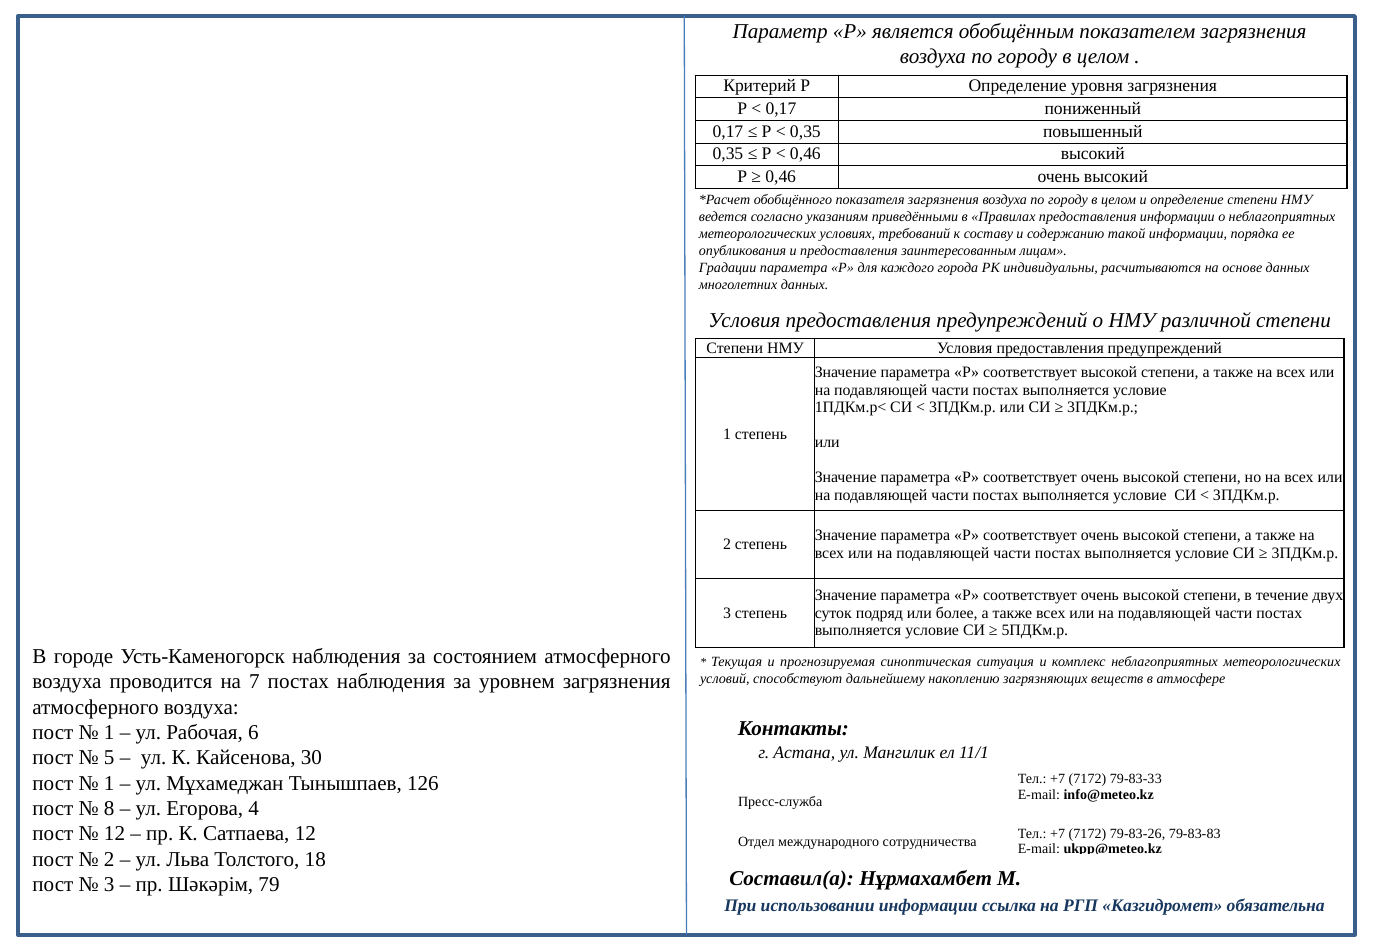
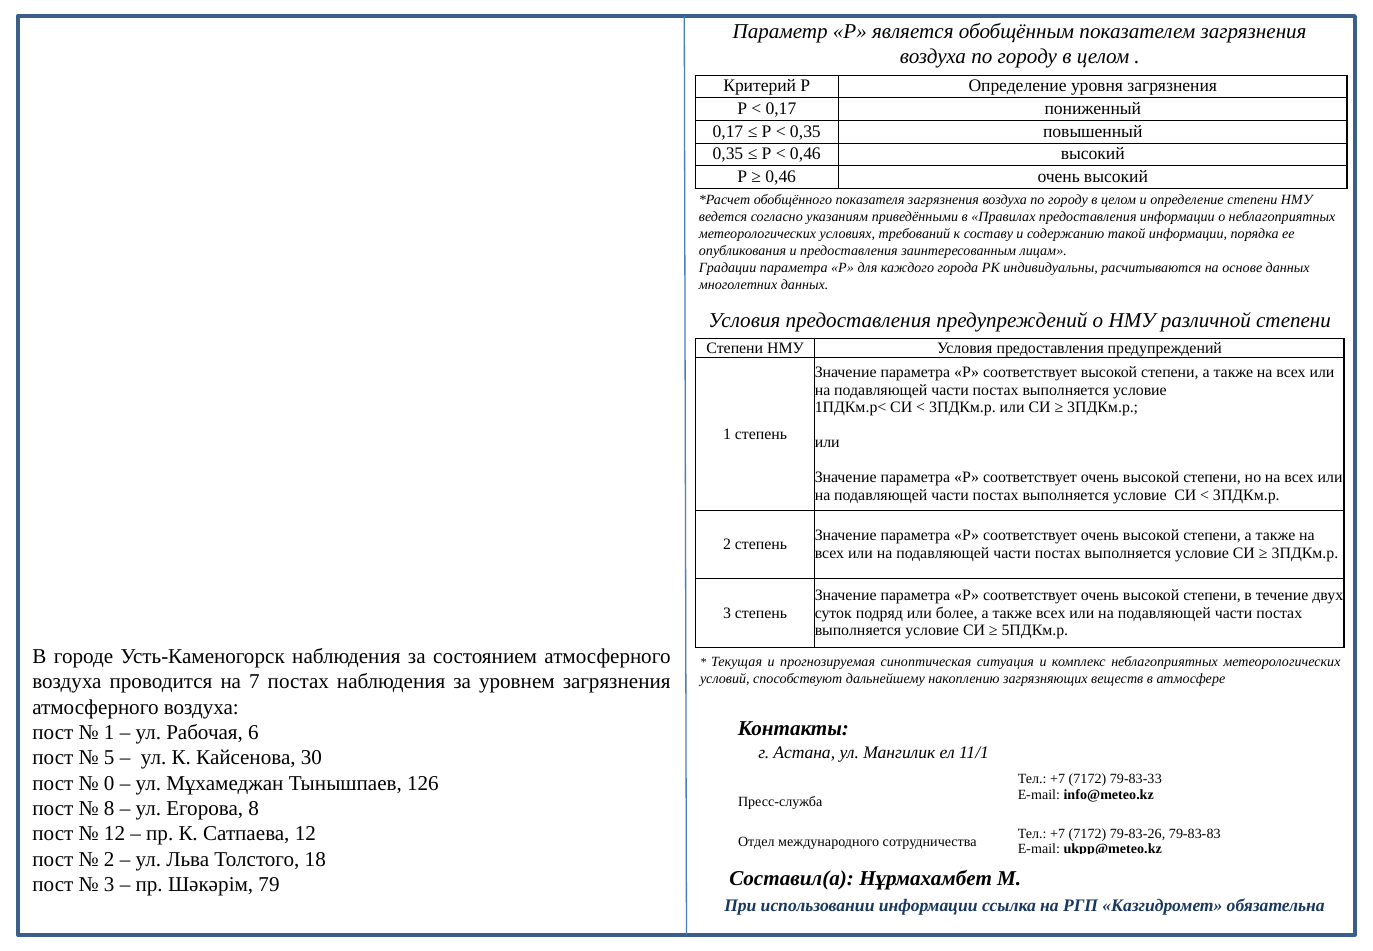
1 at (109, 783): 1 -> 0
Егорова 4: 4 -> 8
